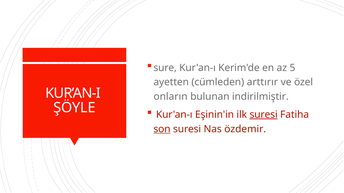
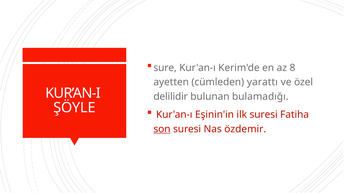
5: 5 -> 8
arttırır: arttırır -> yarattı
onların: onların -> delilidir
indirilmiştir: indirilmiştir -> bulamadığı
suresi at (264, 115) underline: present -> none
